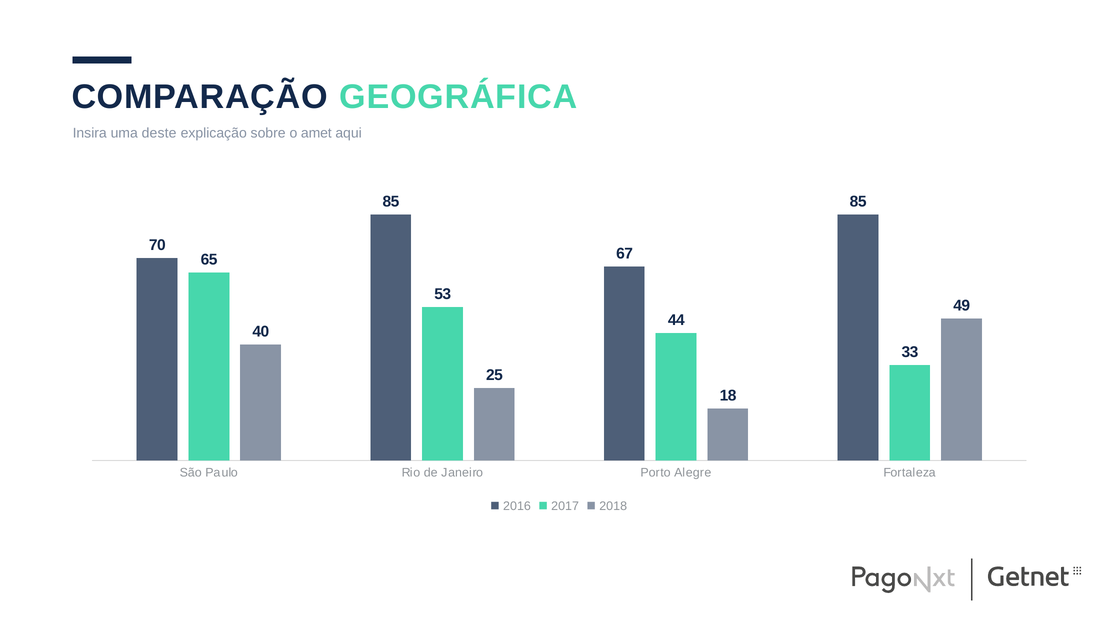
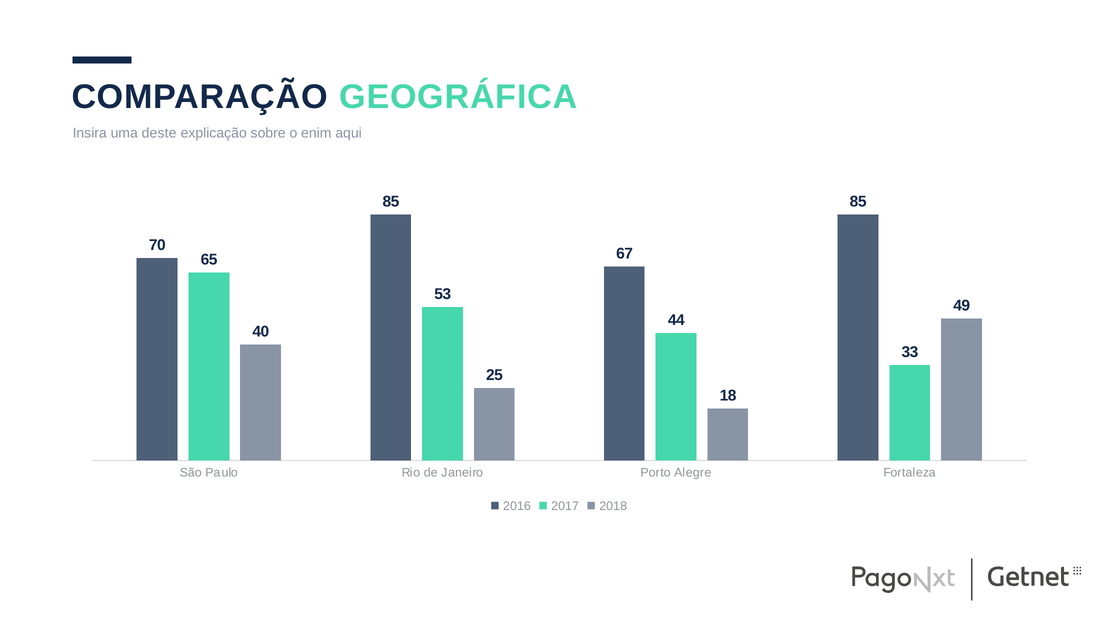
amet: amet -> enim
